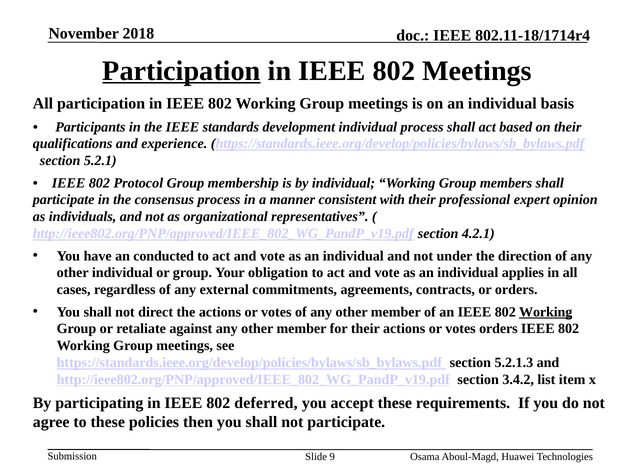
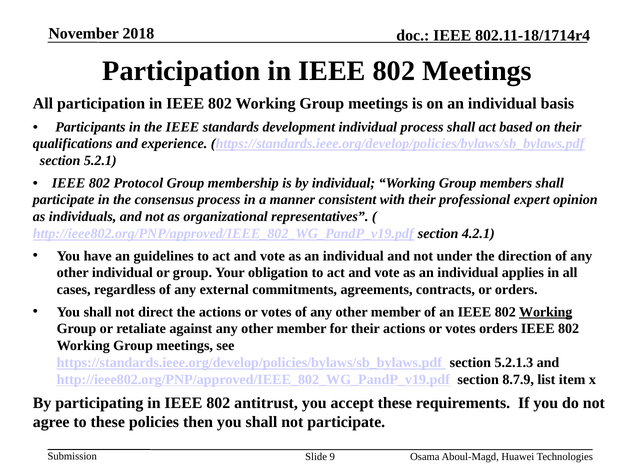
Participation at (182, 71) underline: present -> none
conducted: conducted -> guidelines
3.4.2: 3.4.2 -> 8.7.9
deferred: deferred -> antitrust
